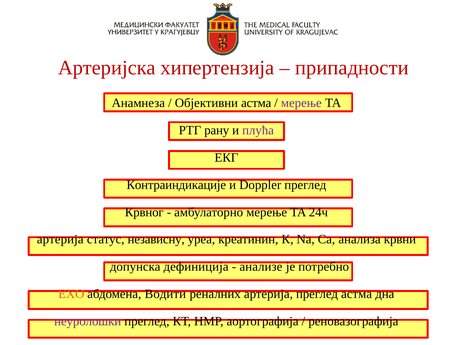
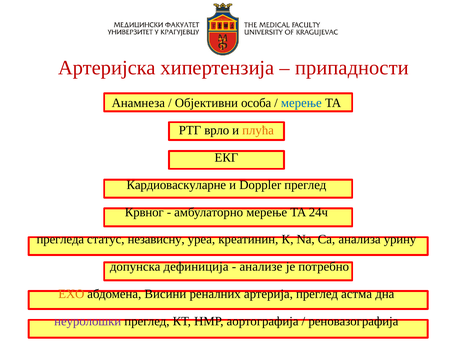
Објективни астма: астма -> особа
мерење at (301, 103) colour: purple -> blue
рану: рану -> врло
плућа colour: purple -> orange
Контраиндикације: Контраиндикације -> Кардиоваскуларне
артерија at (60, 239): артерија -> прегледа
крвни: крвни -> урину
Водити: Водити -> Висини
